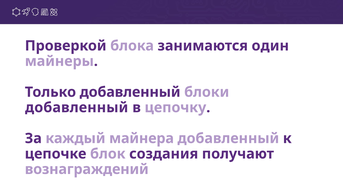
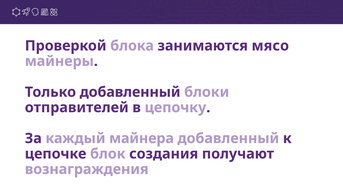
один: один -> мясо
добавленный at (77, 107): добавленный -> отправителей
вознаграждений: вознаграждений -> вознаграждения
